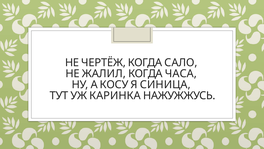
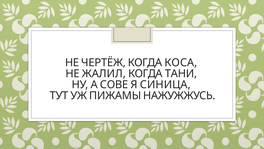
САЛО: САЛО -> КОСА
ЧАСА: ЧАСА -> ТАНИ
КОСУ: КОСУ -> СОВЕ
КАРИНКА: КАРИНКА -> ПИЖАМЫ
